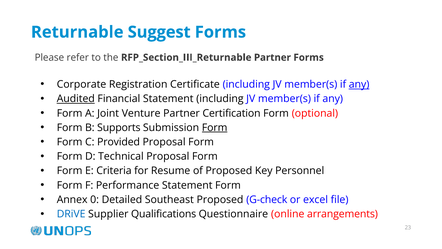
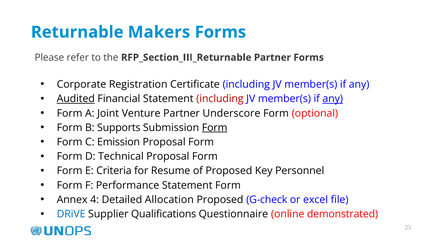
Suggest: Suggest -> Makers
any at (359, 84) underline: present -> none
including at (220, 99) colour: black -> red
any at (333, 99) underline: none -> present
Certification: Certification -> Underscore
Provided: Provided -> Emission
0: 0 -> 4
Southeast: Southeast -> Allocation
arrangements: arrangements -> demonstrated
